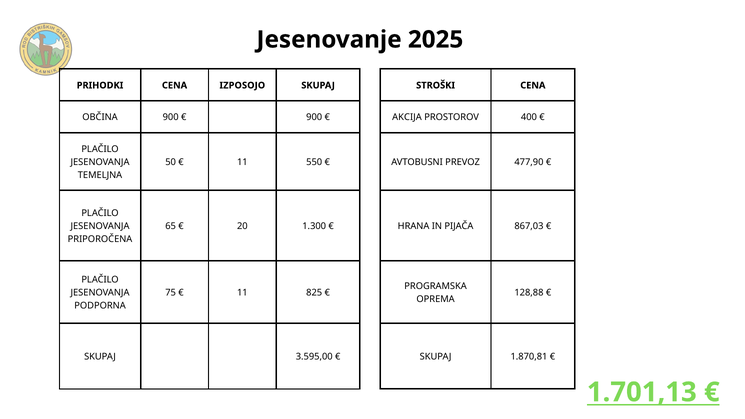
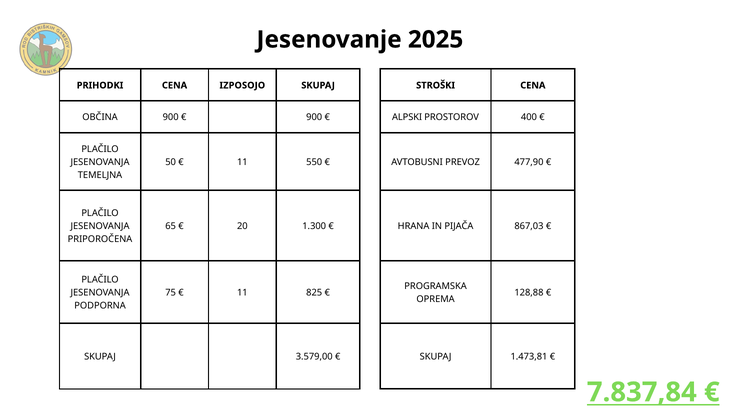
AKCIJA: AKCIJA -> ALPSKI
1.870,81: 1.870,81 -> 1.473,81
3.595,00: 3.595,00 -> 3.579,00
1.701,13: 1.701,13 -> 7.837,84
